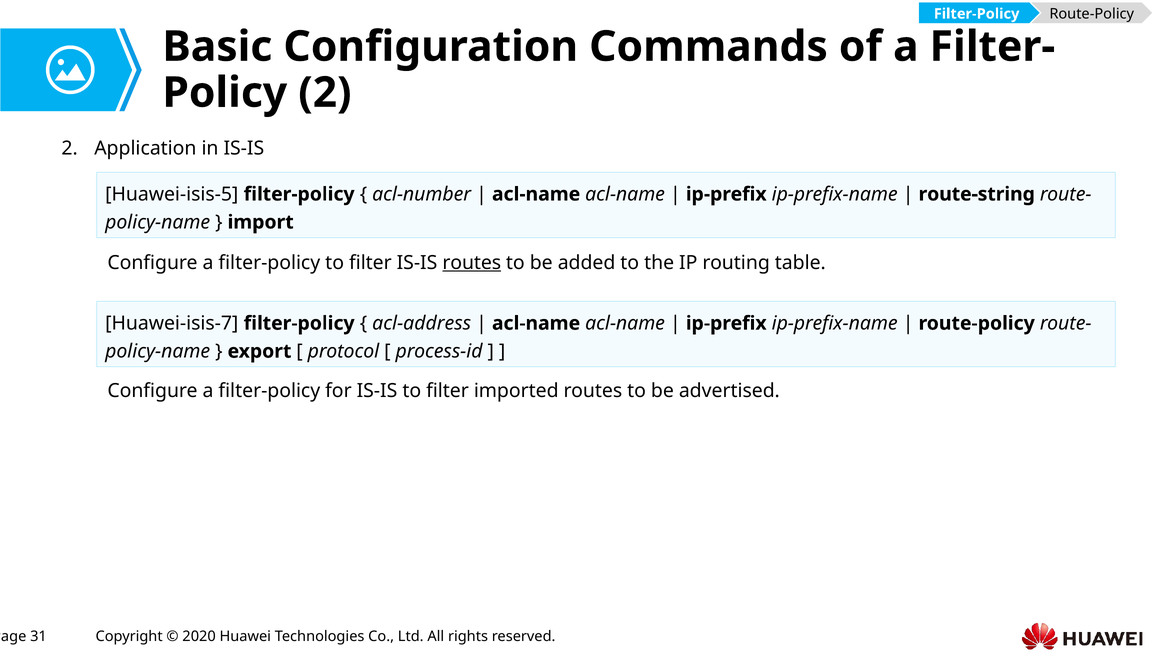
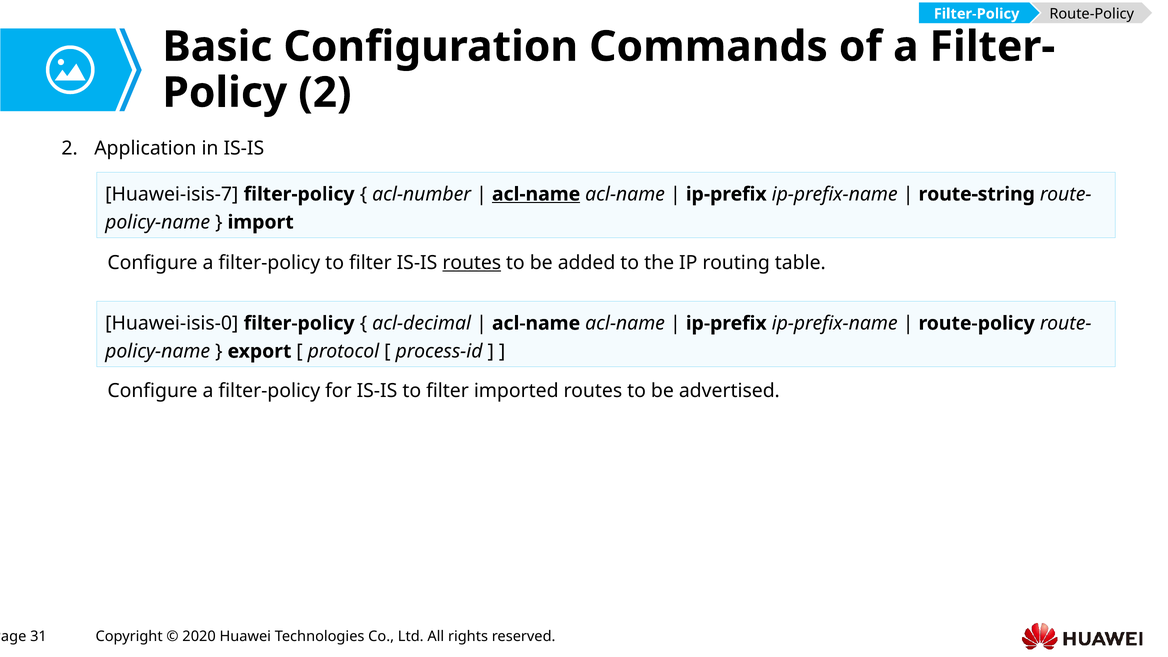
Huawei-isis-5: Huawei-isis-5 -> Huawei-isis-7
acl-name at (536, 194) underline: none -> present
Huawei-isis-7: Huawei-isis-7 -> Huawei-isis-0
acl-address: acl-address -> acl-decimal
